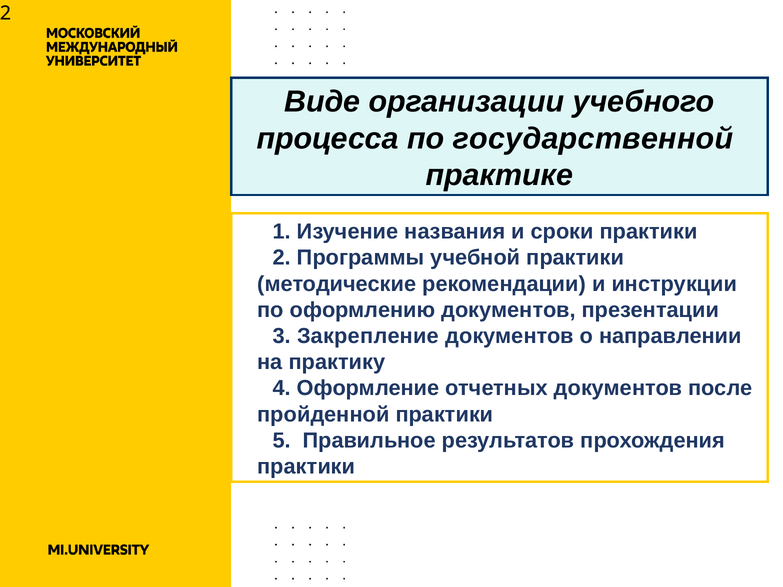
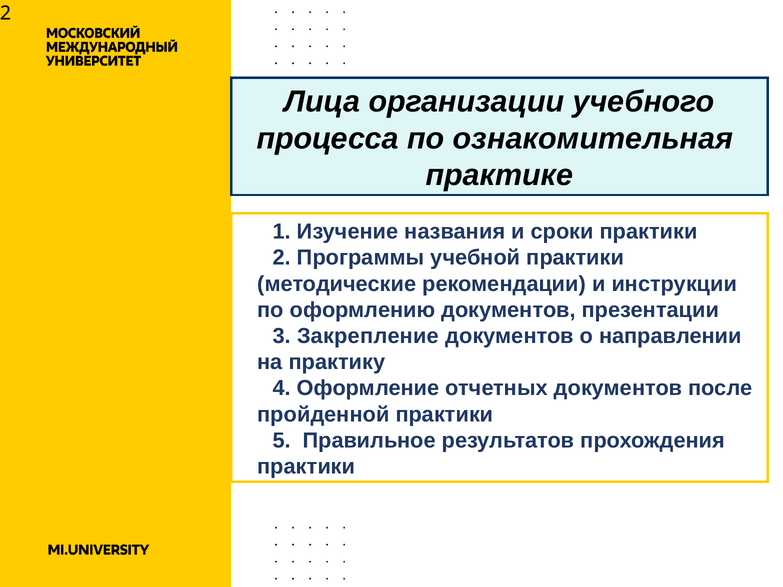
Виде: Виде -> Лица
государственной: государственной -> ознакомительная
